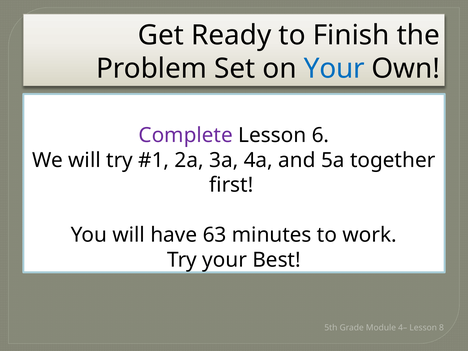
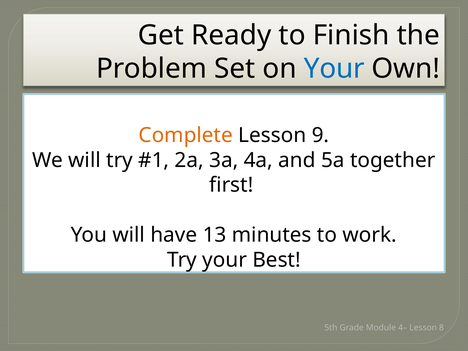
Complete colour: purple -> orange
6: 6 -> 9
63: 63 -> 13
